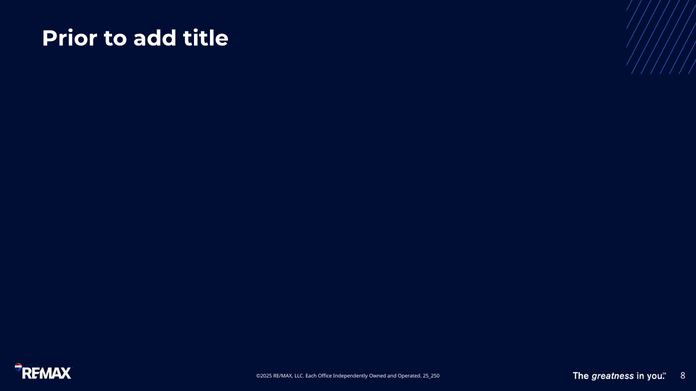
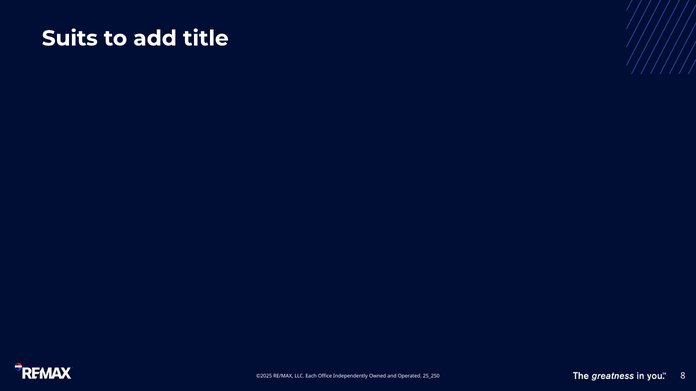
Prior: Prior -> Suits
